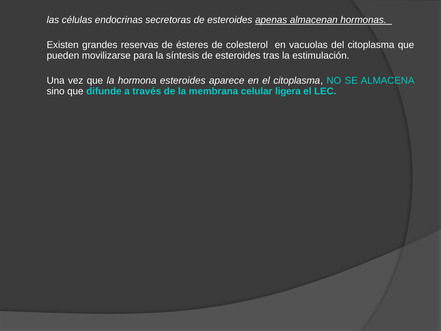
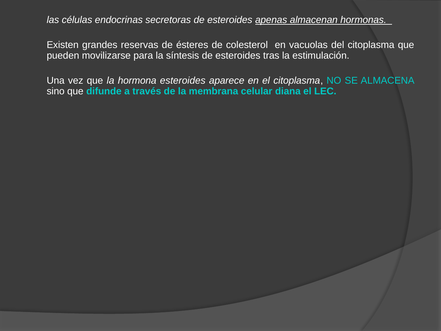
ligera: ligera -> diana
